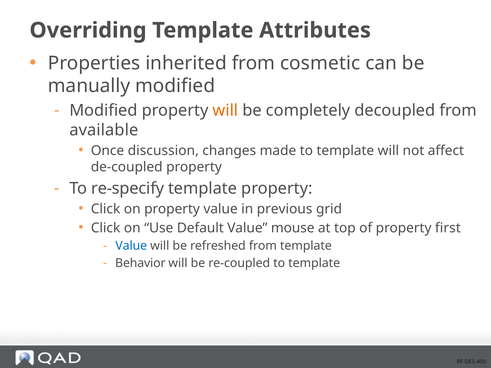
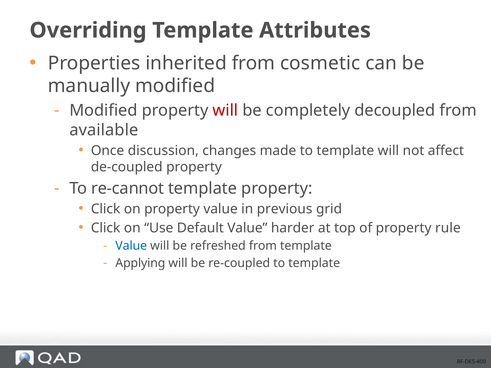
will at (225, 110) colour: orange -> red
re-specify: re-specify -> re-cannot
mouse: mouse -> harder
first: first -> rule
Behavior: Behavior -> Applying
